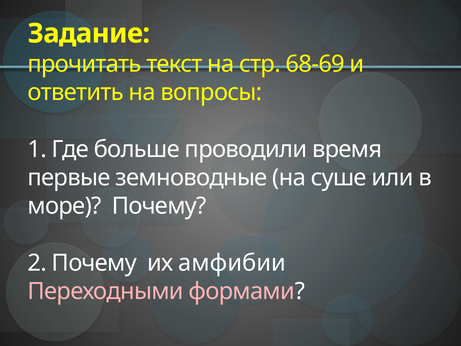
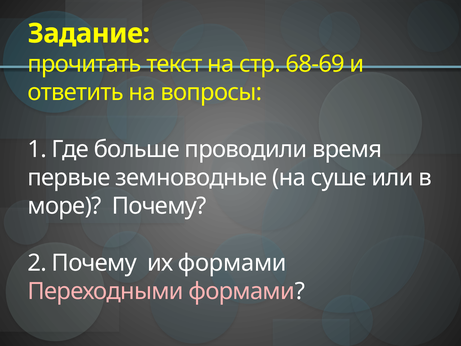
их амфибии: амфибии -> формами
